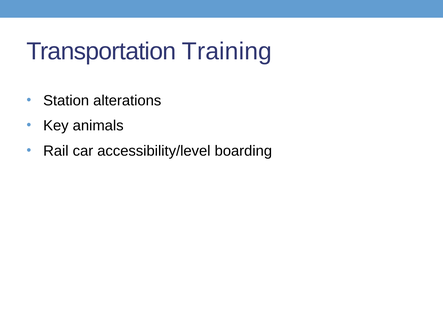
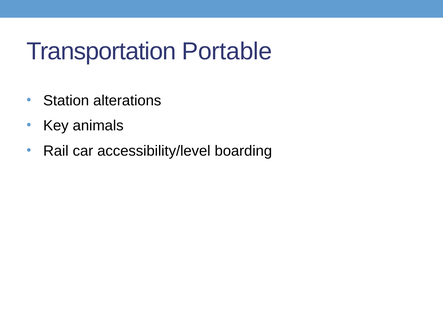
Training: Training -> Portable
